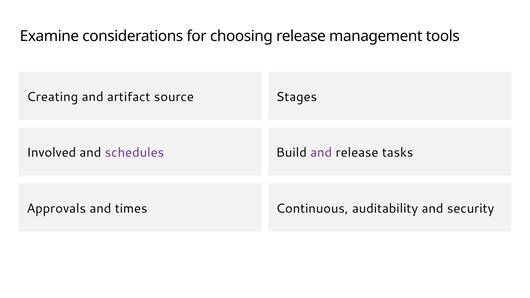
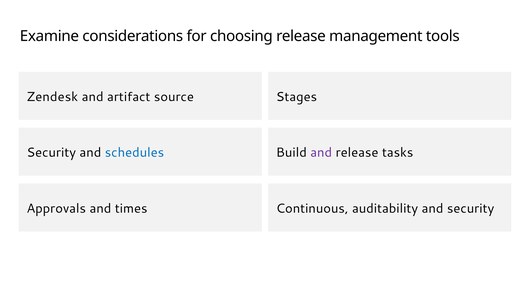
Creating: Creating -> Zendesk
Involved at (51, 153): Involved -> Security
schedules colour: purple -> blue
